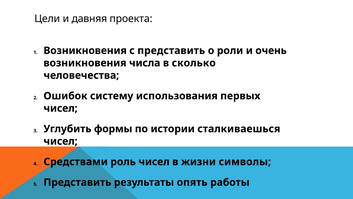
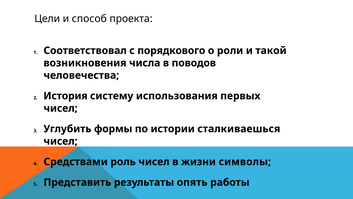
давняя: давняя -> способ
Возникновения at (85, 50): Возникновения -> Соответствовал
с представить: представить -> порядкового
очень: очень -> такой
сколько: сколько -> поводов
Ошибок: Ошибок -> История
